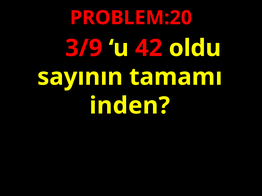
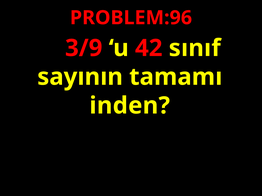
PROBLEM:20: PROBLEM:20 -> PROBLEM:96
oldu: oldu -> sınıf
